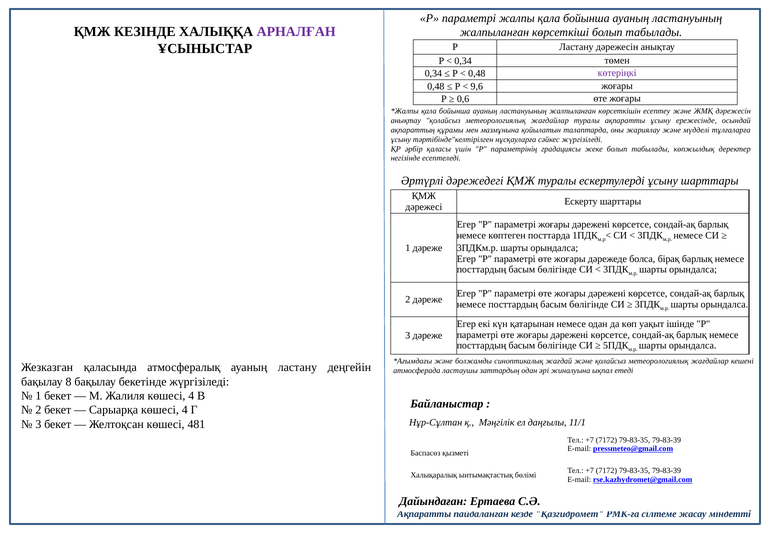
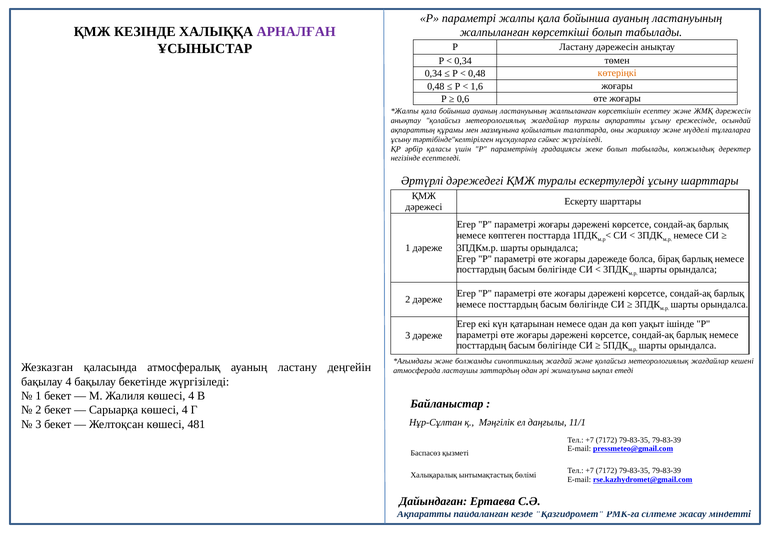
көтеріңкі colour: purple -> orange
9,6: 9,6 -> 1,6
бақылау 8: 8 -> 4
